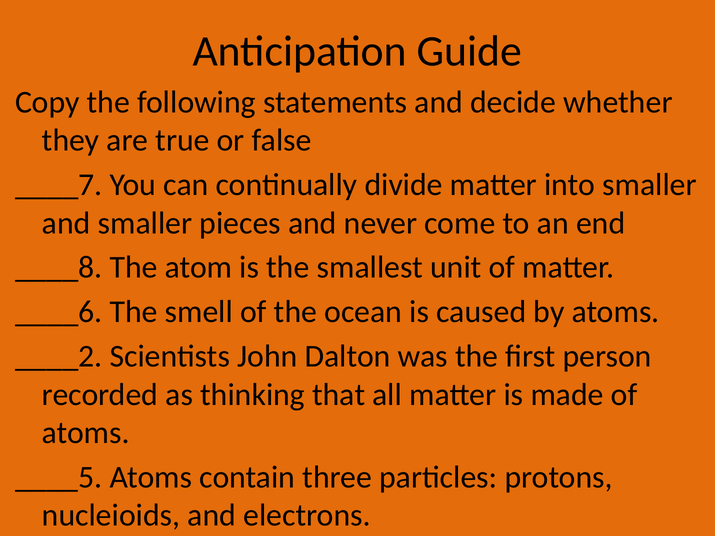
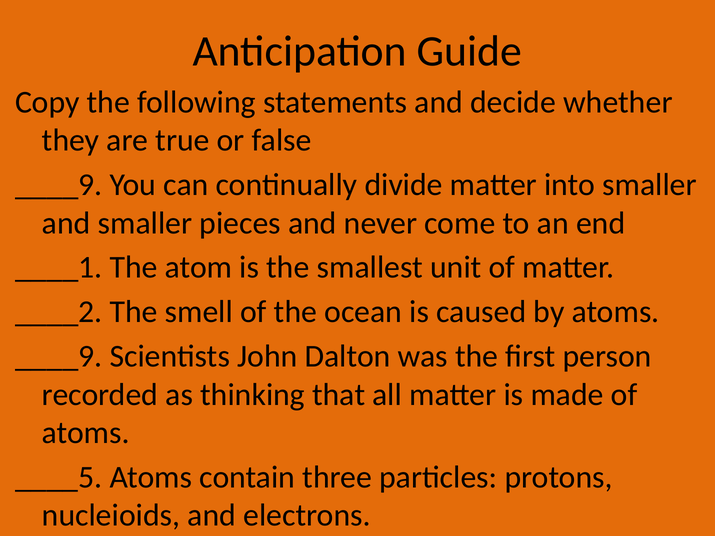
____7 at (59, 185): ____7 -> ____9
____8: ____8 -> ____1
____6: ____6 -> ____2
____2 at (59, 357): ____2 -> ____9
